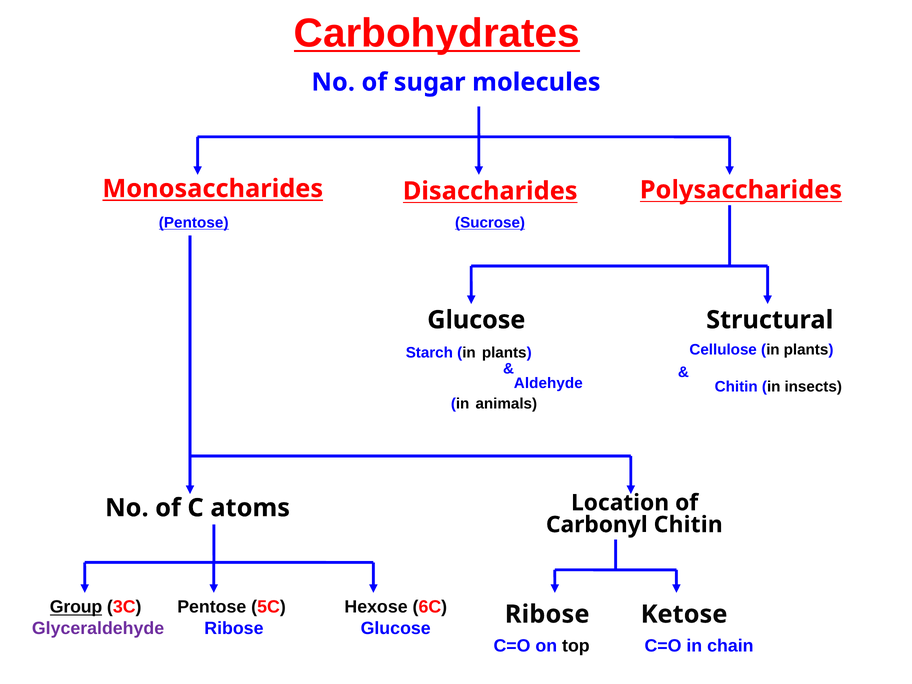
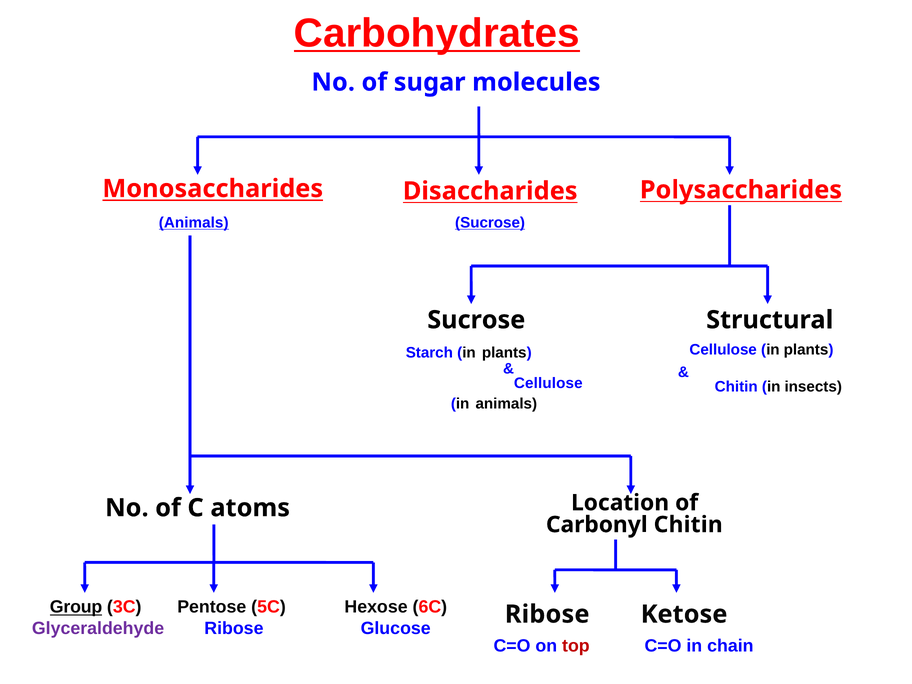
Pentose at (194, 223): Pentose -> Animals
Glucose at (476, 320): Glucose -> Sucrose
Aldehyde at (548, 383): Aldehyde -> Cellulose
top colour: black -> red
